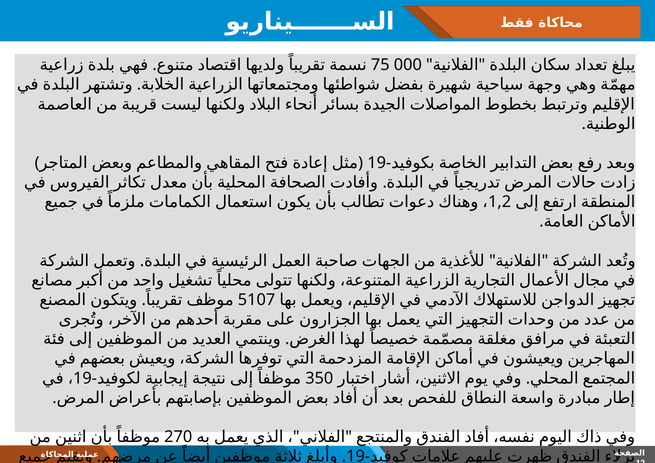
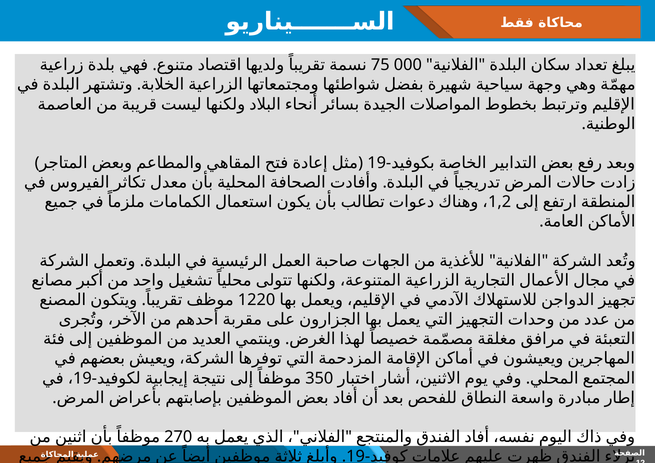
5107: 5107 -> 1220
